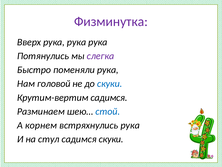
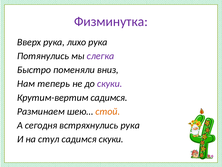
Вверх рука рука: рука -> лихо
поменяли рука: рука -> вниз
головой: головой -> теперь
скуки at (110, 83) colour: blue -> purple
стой colour: blue -> orange
корнем: корнем -> сегодня
